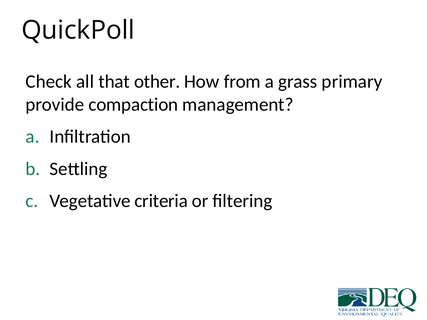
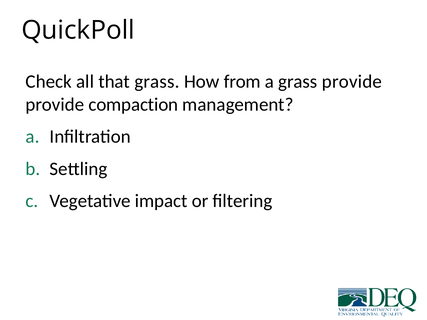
that other: other -> grass
grass primary: primary -> provide
criteria: criteria -> impact
